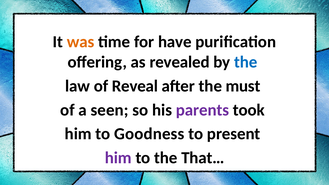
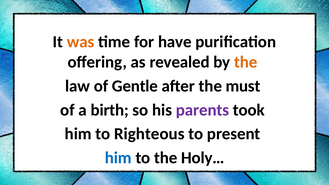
the at (246, 62) colour: blue -> orange
Reveal: Reveal -> Gentle
seen: seen -> birth
Goodness: Goodness -> Righteous
him at (118, 158) colour: purple -> blue
That…: That… -> Holy…
